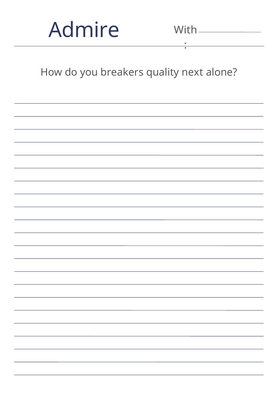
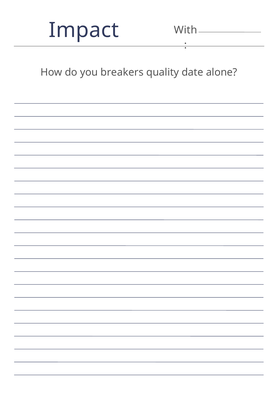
Admire: Admire -> Impact
next: next -> date
